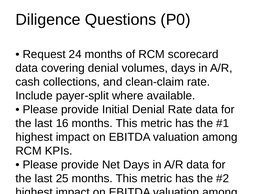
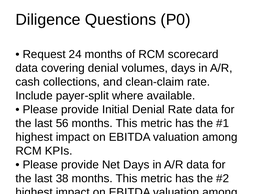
16: 16 -> 56
25: 25 -> 38
